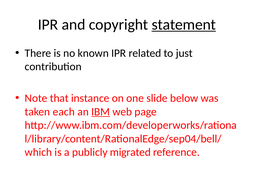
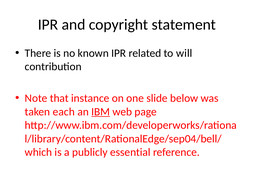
statement underline: present -> none
just: just -> will
migrated: migrated -> essential
